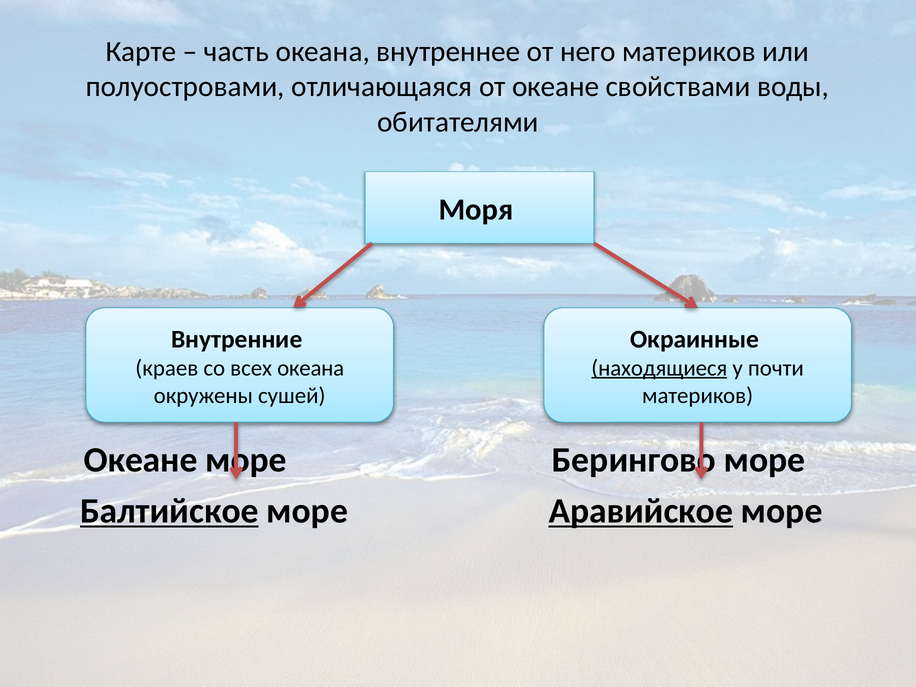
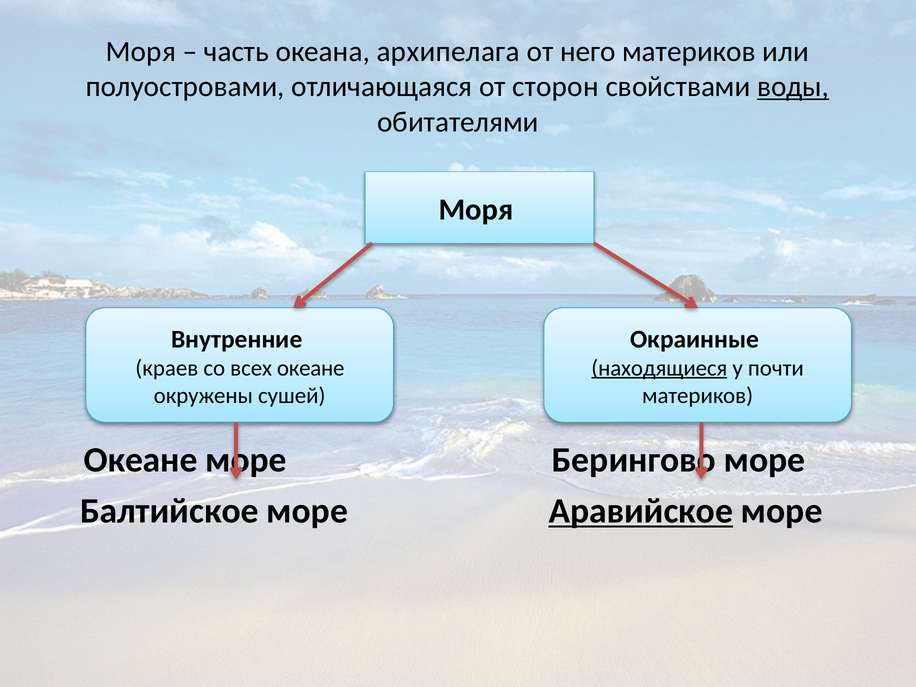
Карте at (141, 52): Карте -> Моря
внутреннее: внутреннее -> архипелага
от океане: океане -> сторон
воды underline: none -> present
всех океана: океана -> океане
Балтийское underline: present -> none
